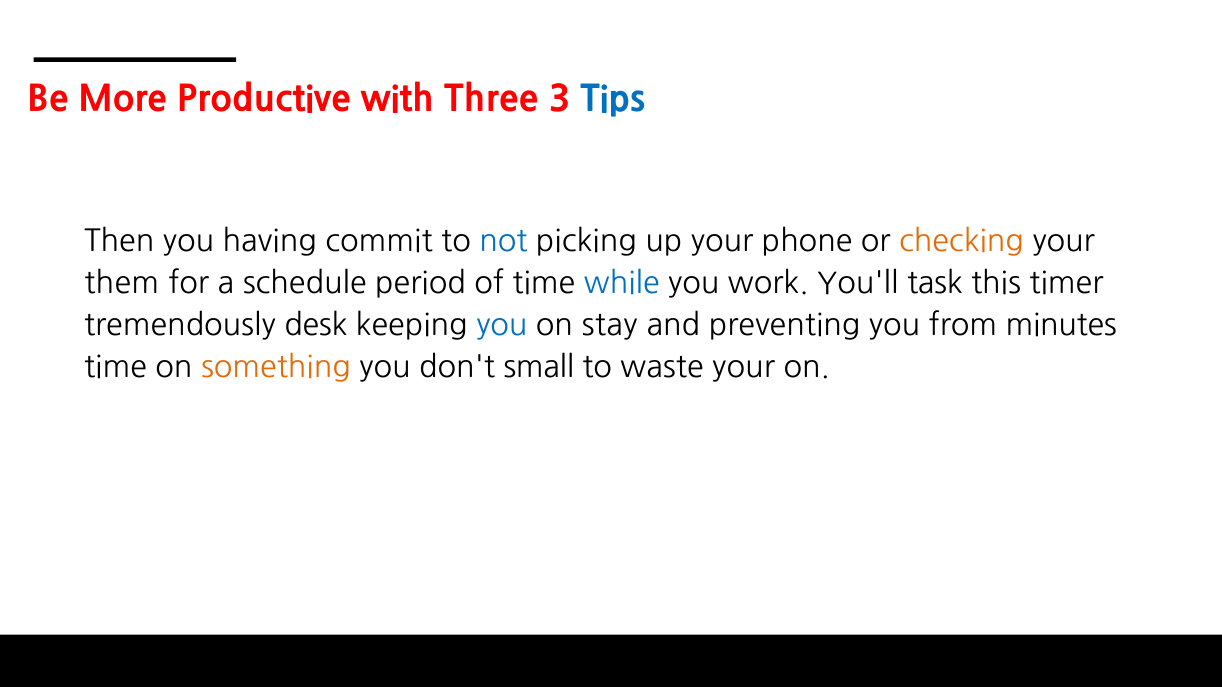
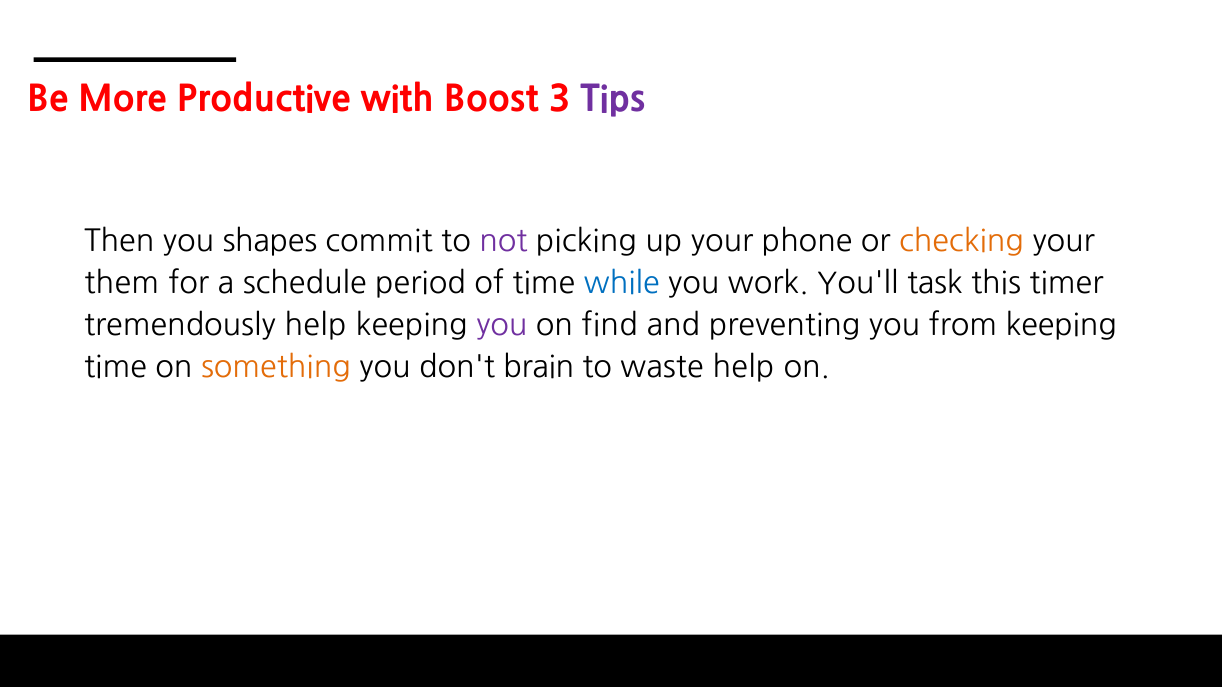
Three: Three -> Boost
Tips colour: blue -> purple
having: having -> shapes
not colour: blue -> purple
tremendously desk: desk -> help
you at (502, 325) colour: blue -> purple
stay: stay -> find
from minutes: minutes -> keeping
small: small -> brain
waste your: your -> help
